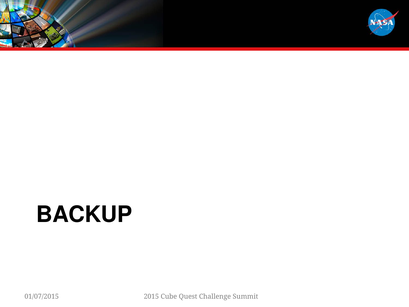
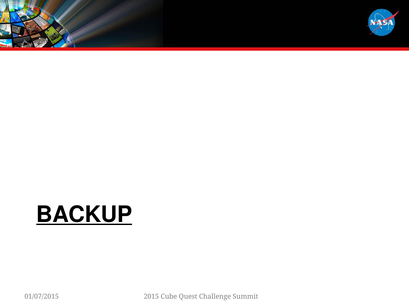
BACKUP underline: none -> present
